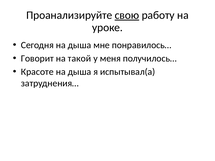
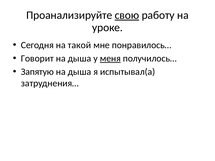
Сегодня на дыша: дыша -> такой
такой at (79, 58): такой -> дыша
меня underline: none -> present
Красоте: Красоте -> Запятую
